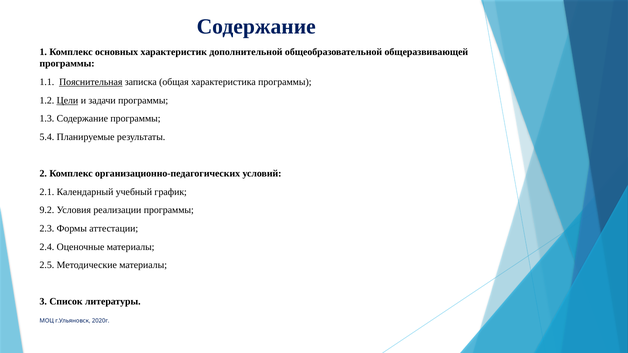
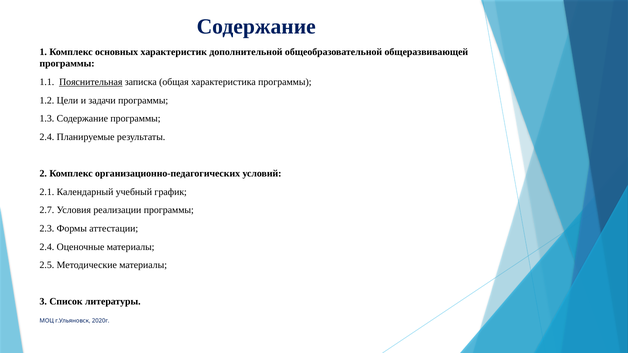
Цели underline: present -> none
5.4 at (47, 137): 5.4 -> 2.4
9.2: 9.2 -> 2.7
